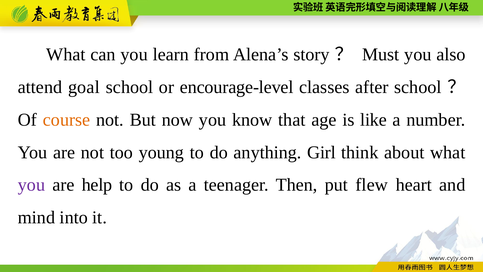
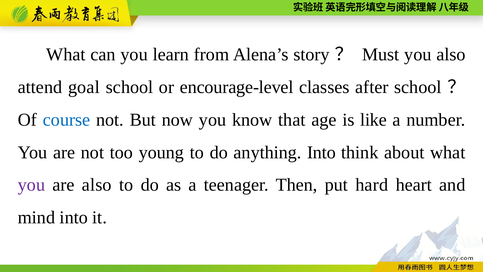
course colour: orange -> blue
anything Girl: Girl -> Into
are help: help -> also
flew: flew -> hard
